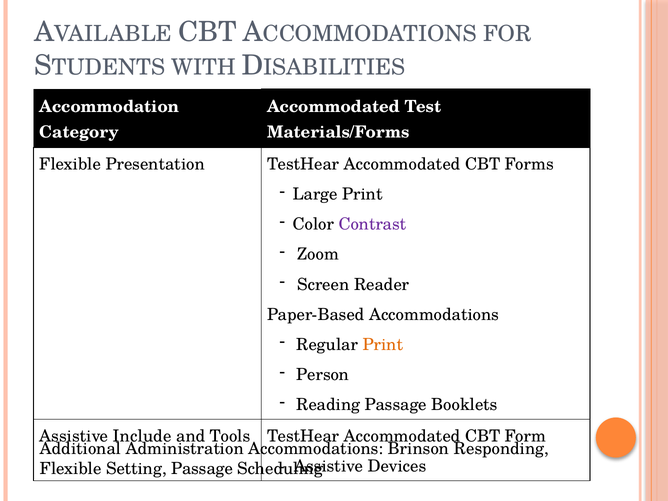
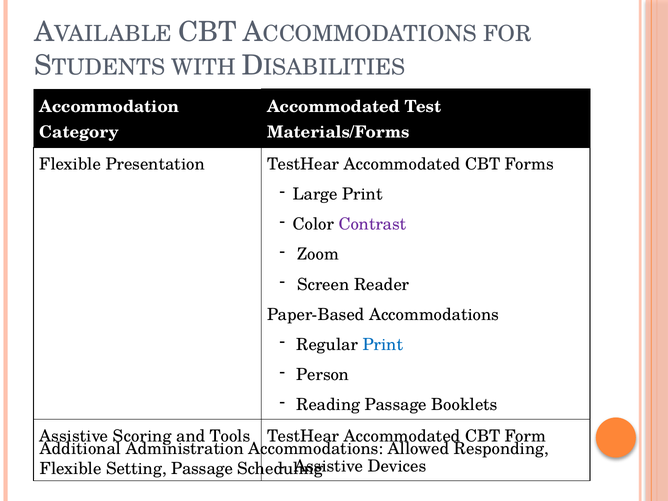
Print at (383, 345) colour: orange -> blue
Include: Include -> Scoring
Brinson: Brinson -> Allowed
